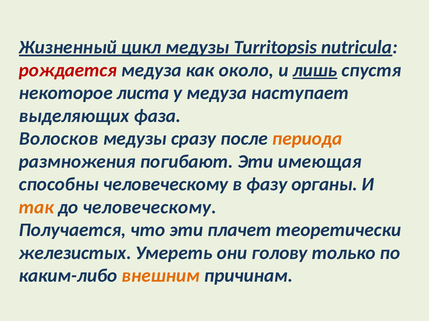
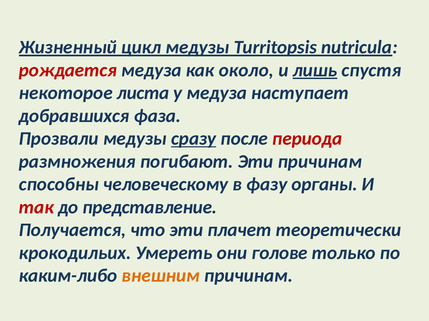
выделяющих: выделяющих -> добравшихся
Волосков: Волосков -> Прозвали
сразу underline: none -> present
периода colour: orange -> red
Эти имеющая: имеющая -> причинам
так colour: orange -> red
до человеческому: человеческому -> представление
железистых: железистых -> крокодильих
голову: голову -> голове
